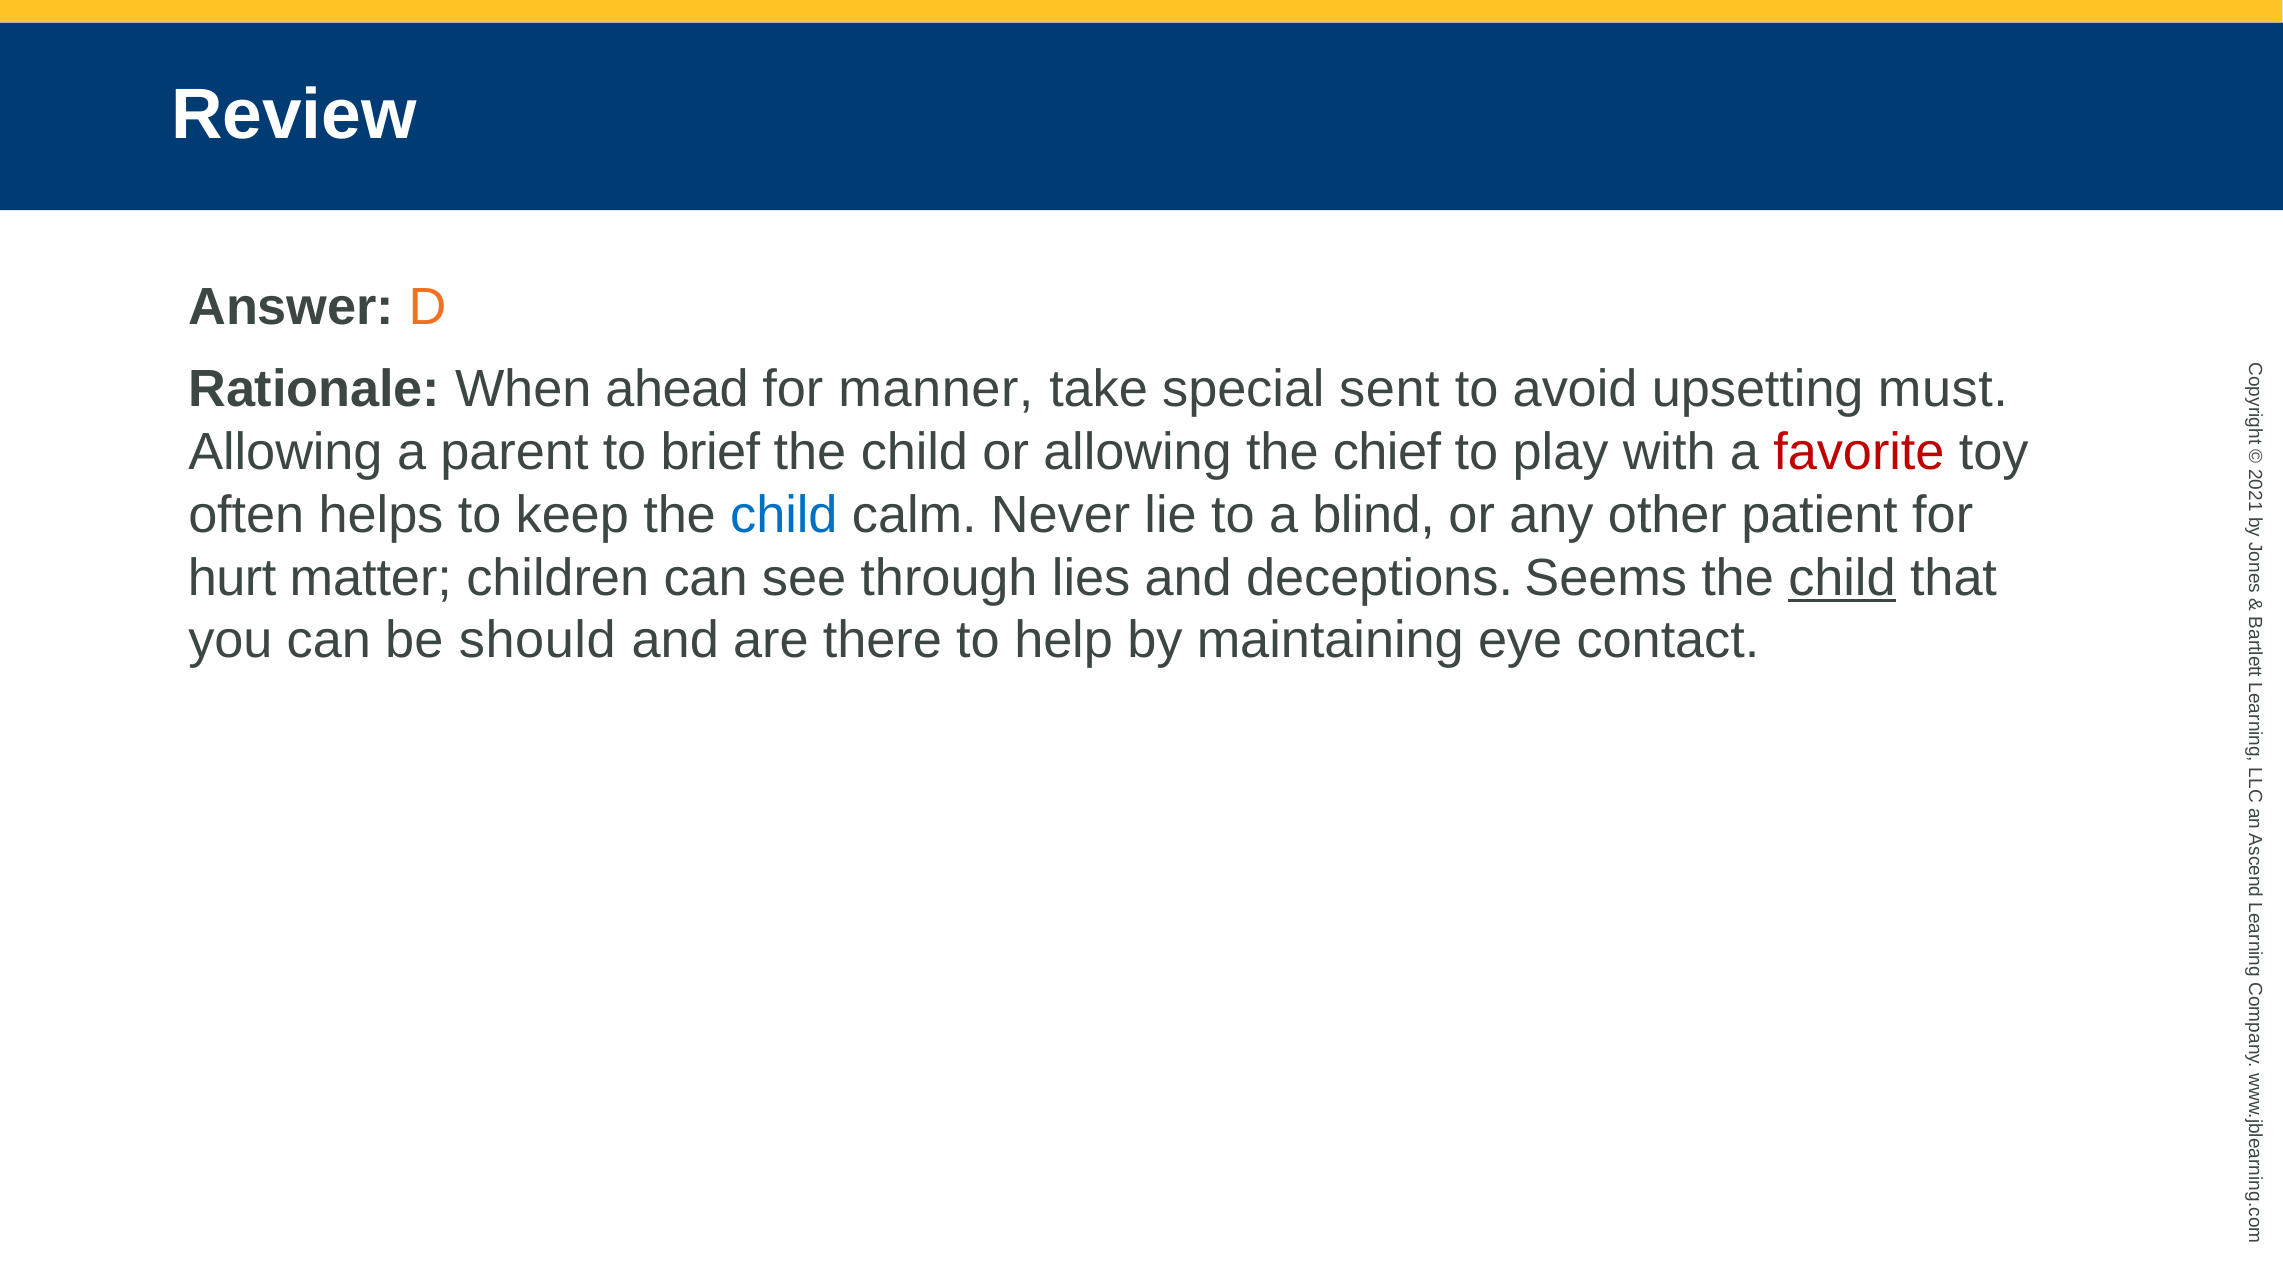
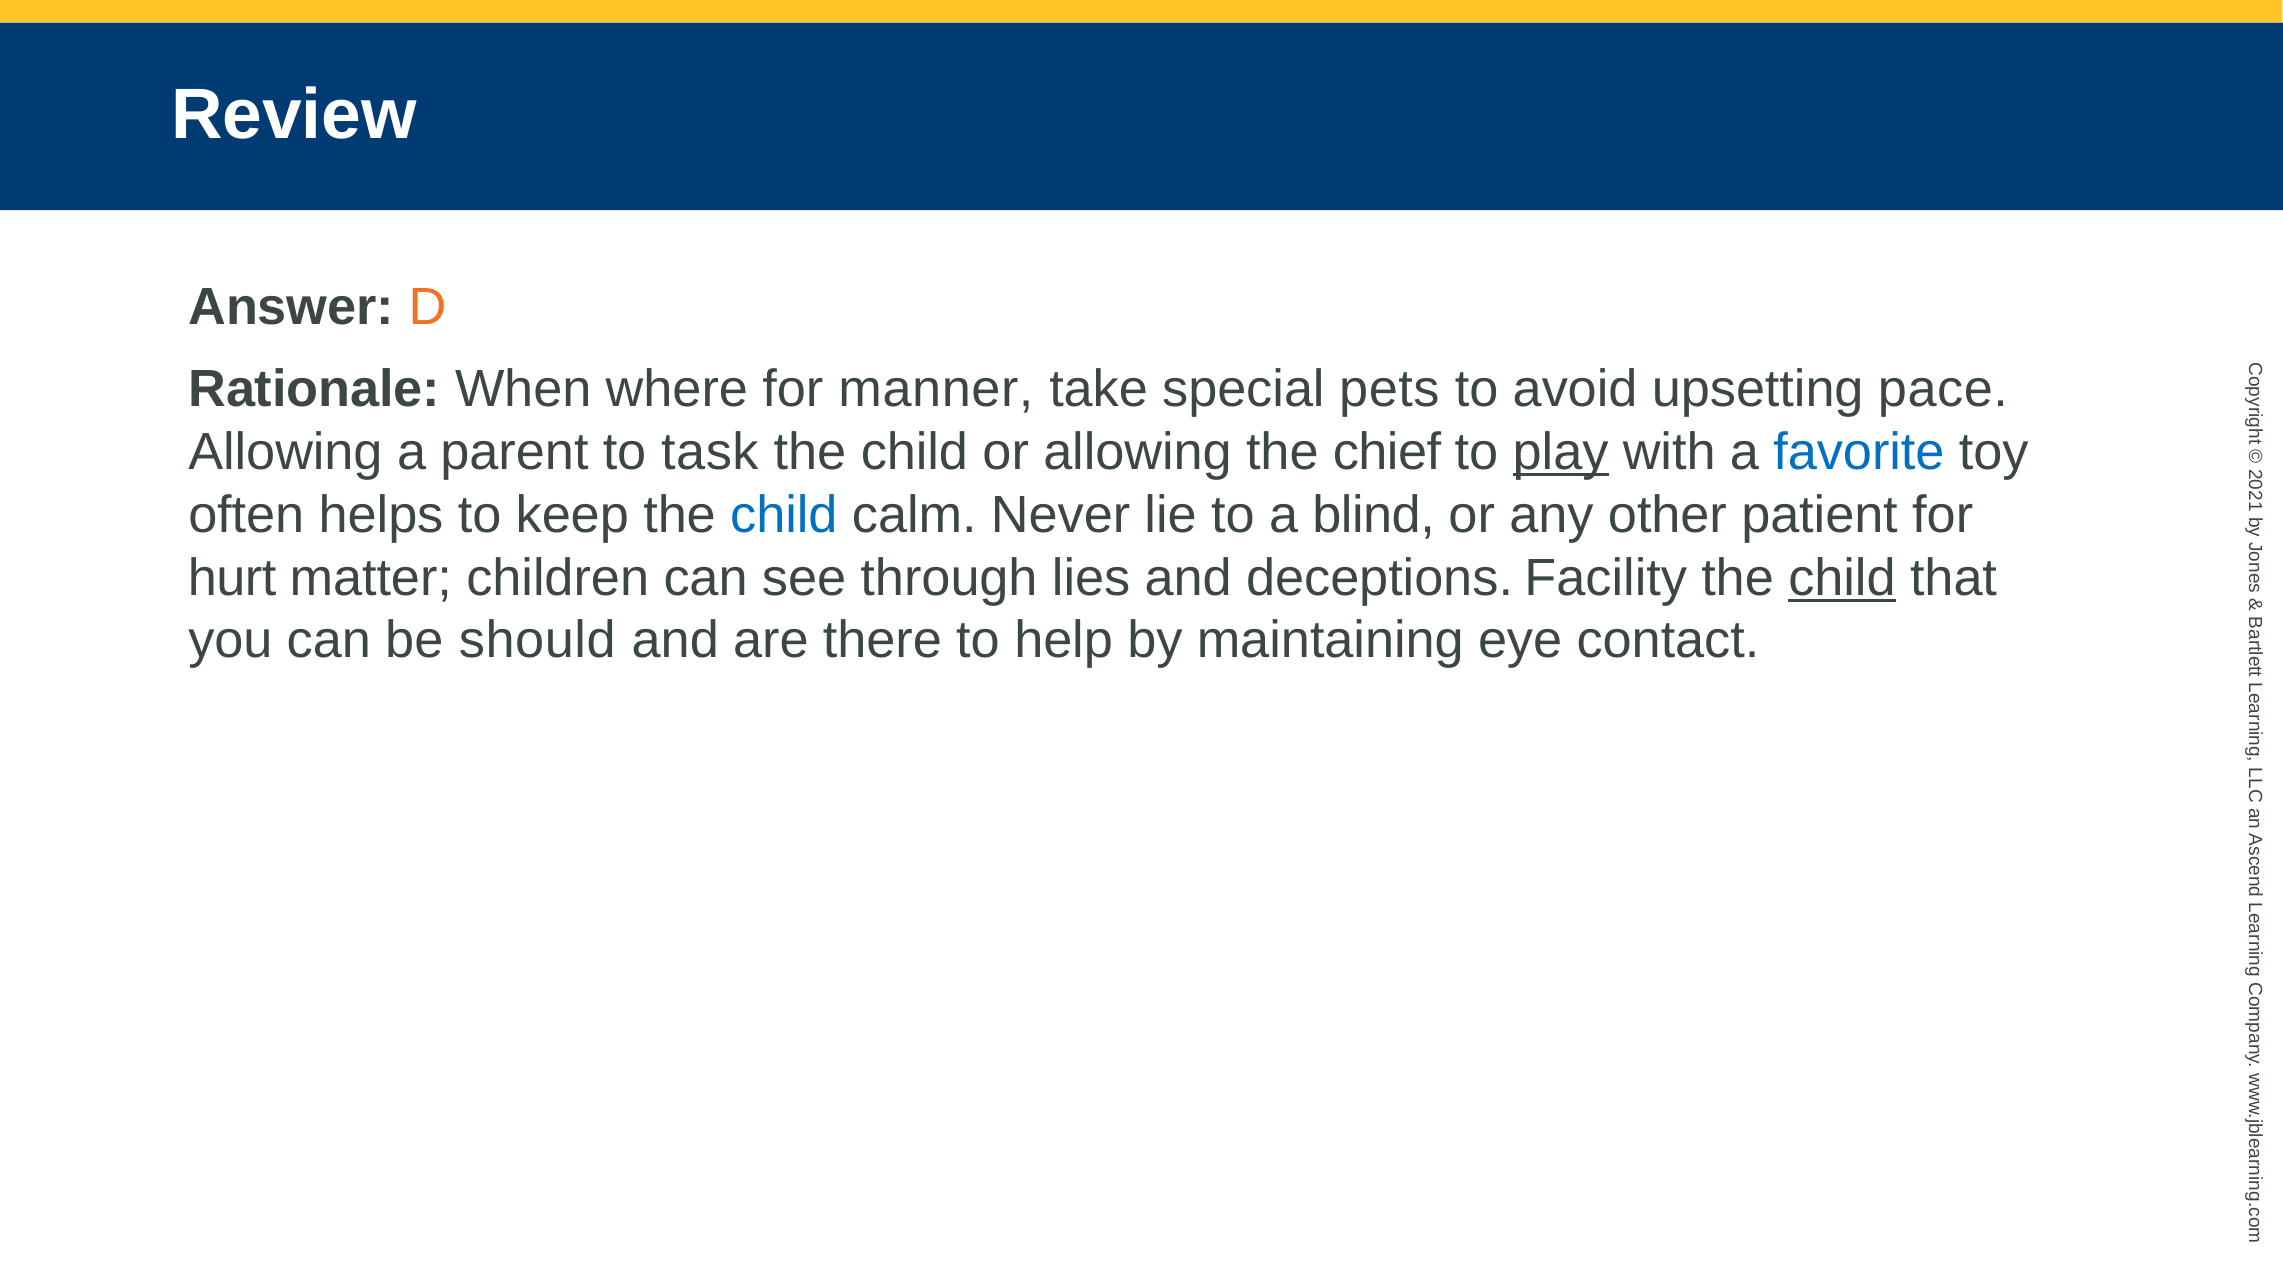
ahead: ahead -> where
sent: sent -> pets
must: must -> pace
brief: brief -> task
play underline: none -> present
favorite colour: red -> blue
Seems: Seems -> Facility
